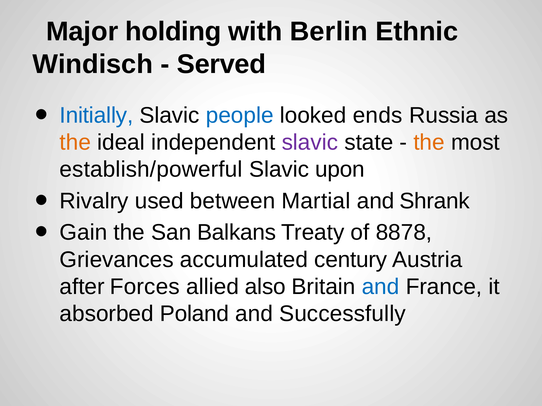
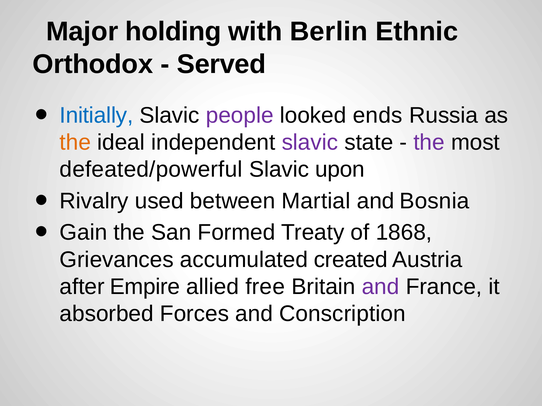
Windisch: Windisch -> Orthodox
people colour: blue -> purple
the at (429, 142) colour: orange -> purple
establish/powerful: establish/powerful -> defeated/powerful
Shrank: Shrank -> Bosnia
Balkans: Balkans -> Formed
8878: 8878 -> 1868
century: century -> created
Forces: Forces -> Empire
also: also -> free
and at (381, 287) colour: blue -> purple
Poland: Poland -> Forces
Successfully: Successfully -> Conscription
